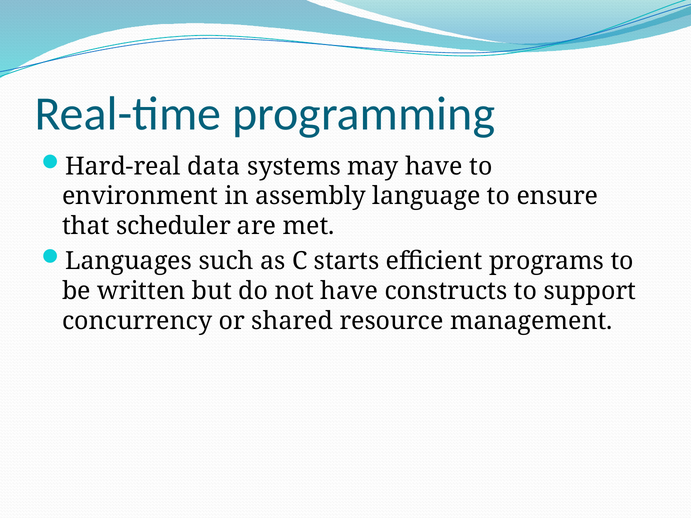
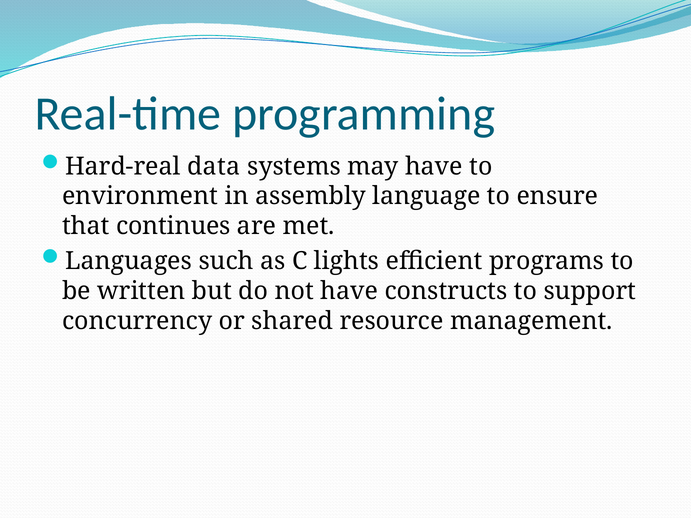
scheduler: scheduler -> continues
starts: starts -> lights
